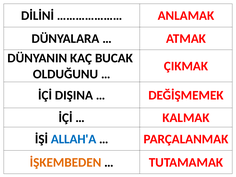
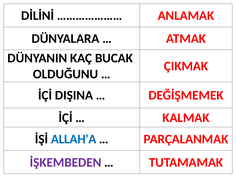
İŞKEMBEDEN colour: orange -> purple
